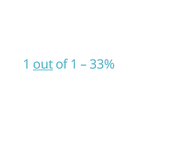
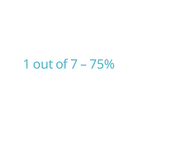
out underline: present -> none
of 1: 1 -> 7
33%: 33% -> 75%
